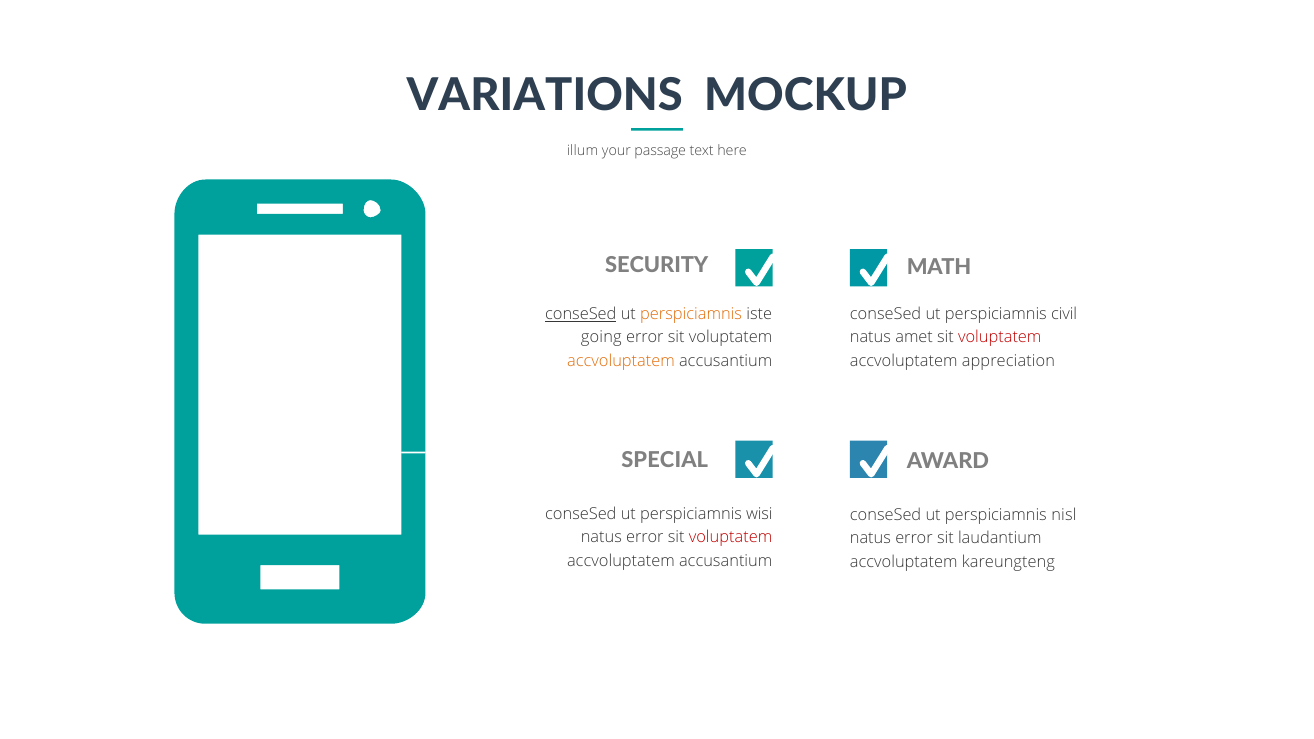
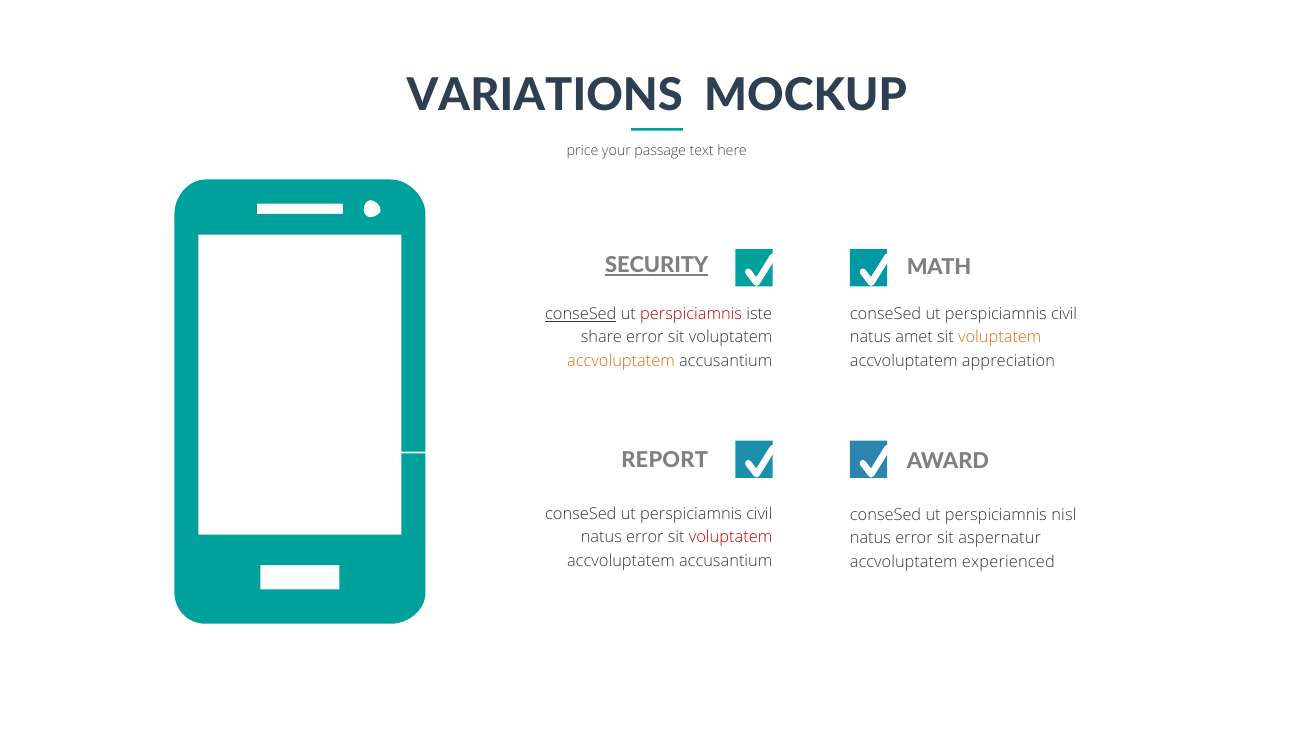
illum: illum -> price
SECURITY underline: none -> present
perspiciamnis at (691, 314) colour: orange -> red
going: going -> share
voluptatem at (1000, 337) colour: red -> orange
SPECIAL: SPECIAL -> REPORT
wisi at (759, 514): wisi -> civil
laudantium: laudantium -> aspernatur
kareungteng: kareungteng -> experienced
